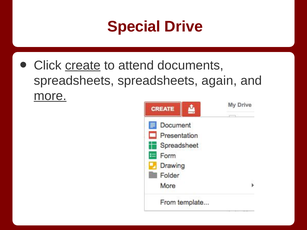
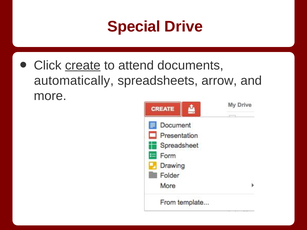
spreadsheets at (74, 81): spreadsheets -> automatically
again: again -> arrow
more underline: present -> none
